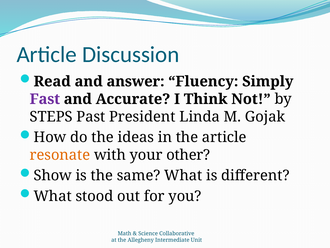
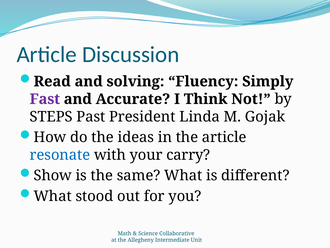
answer: answer -> solving
resonate colour: orange -> blue
other: other -> carry
